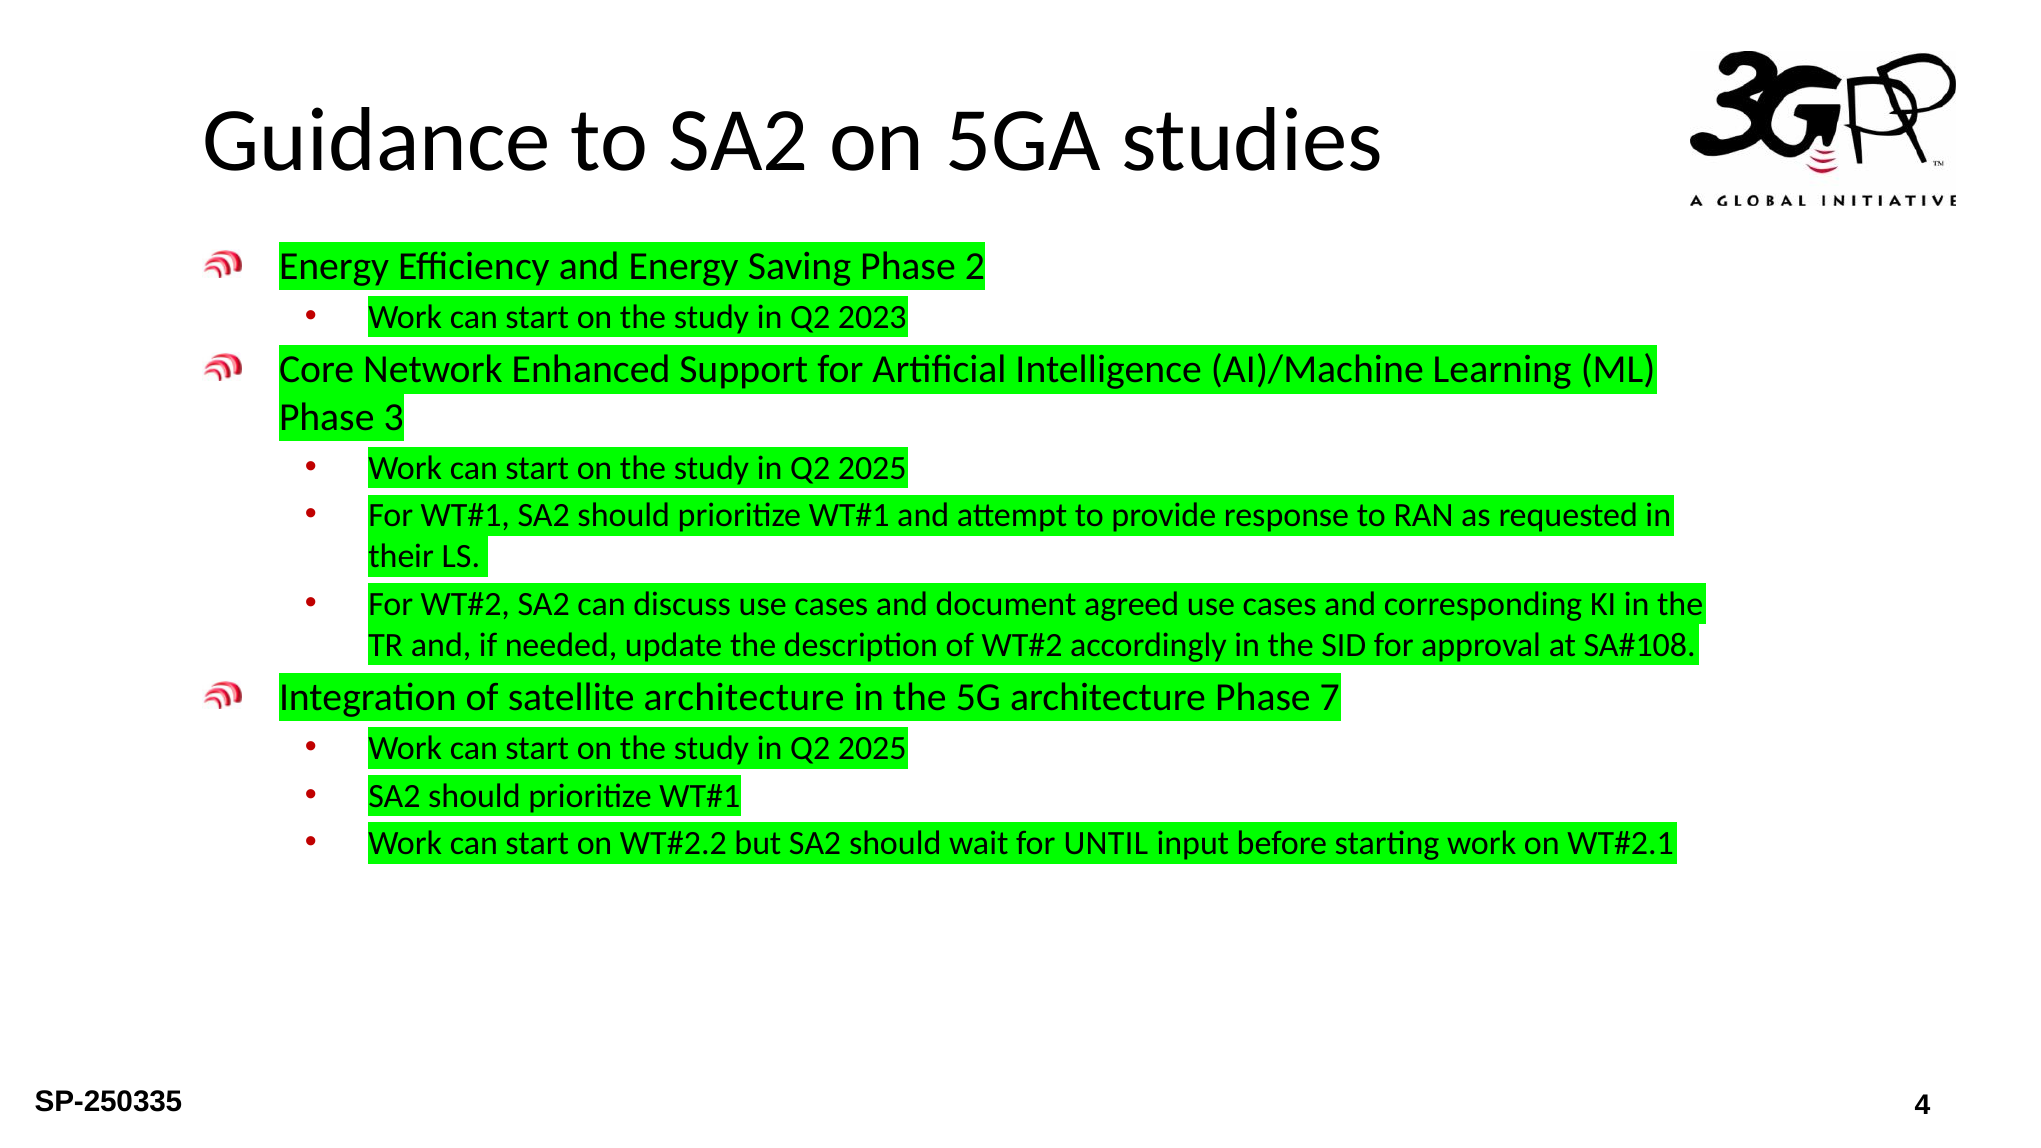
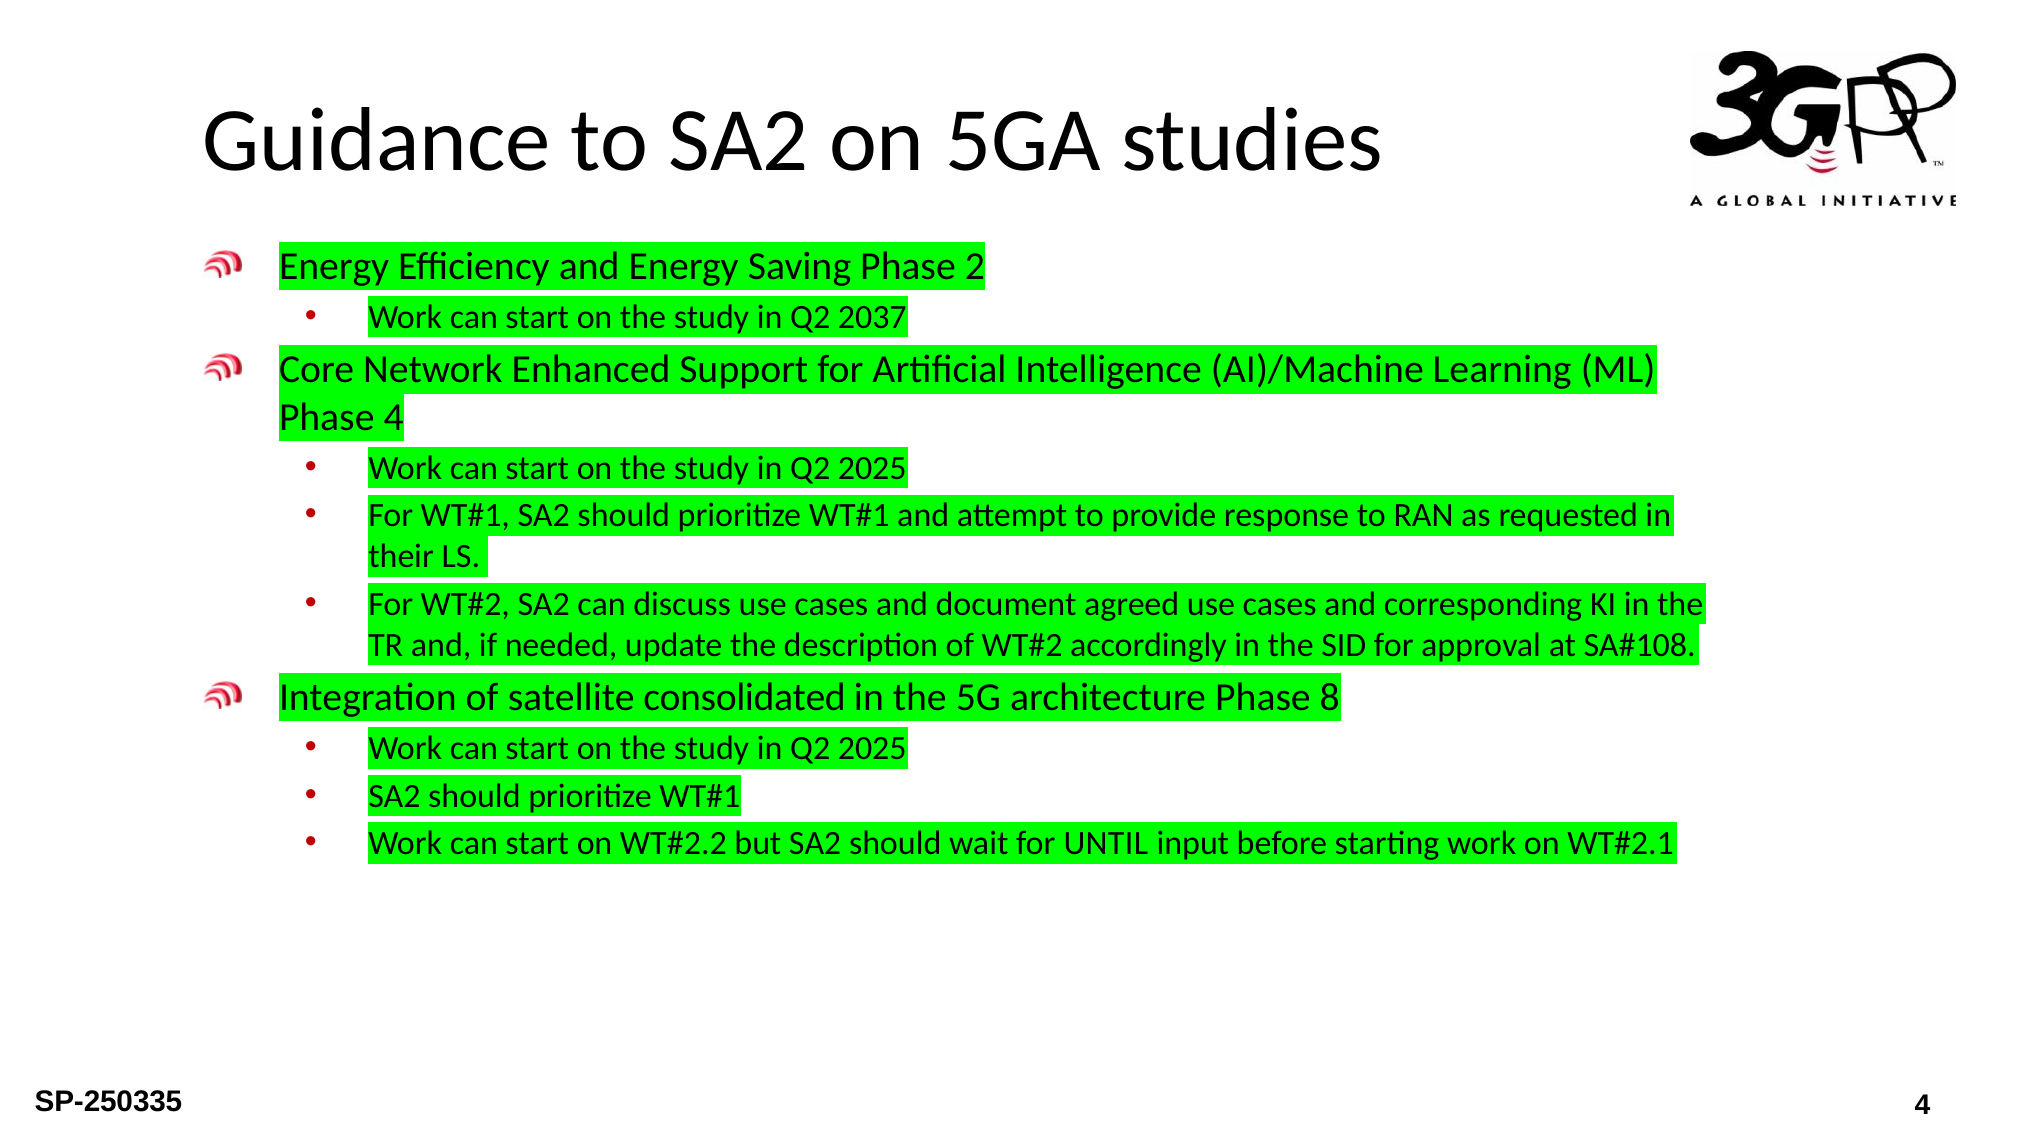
2023: 2023 -> 2037
Phase 3: 3 -> 4
satellite architecture: architecture -> consolidated
7: 7 -> 8
